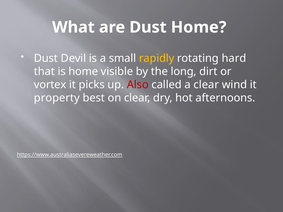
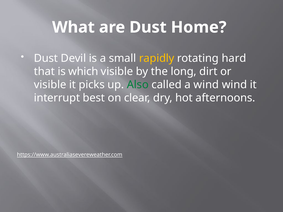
is home: home -> which
vortex at (50, 85): vortex -> visible
Also colour: red -> green
a clear: clear -> wind
property: property -> interrupt
